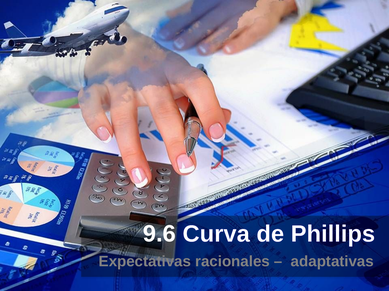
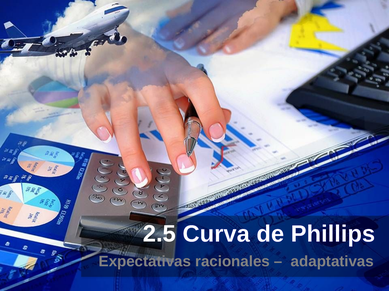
9.6: 9.6 -> 2.5
